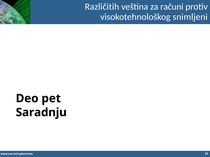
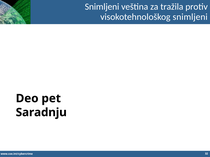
Različitih at (102, 7): Različitih -> Snimljeni
računi: računi -> tražila
